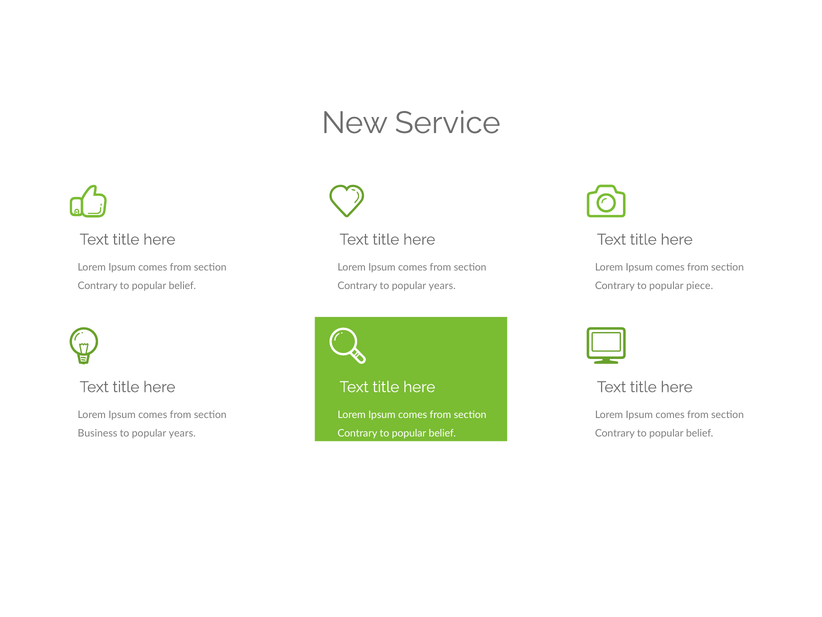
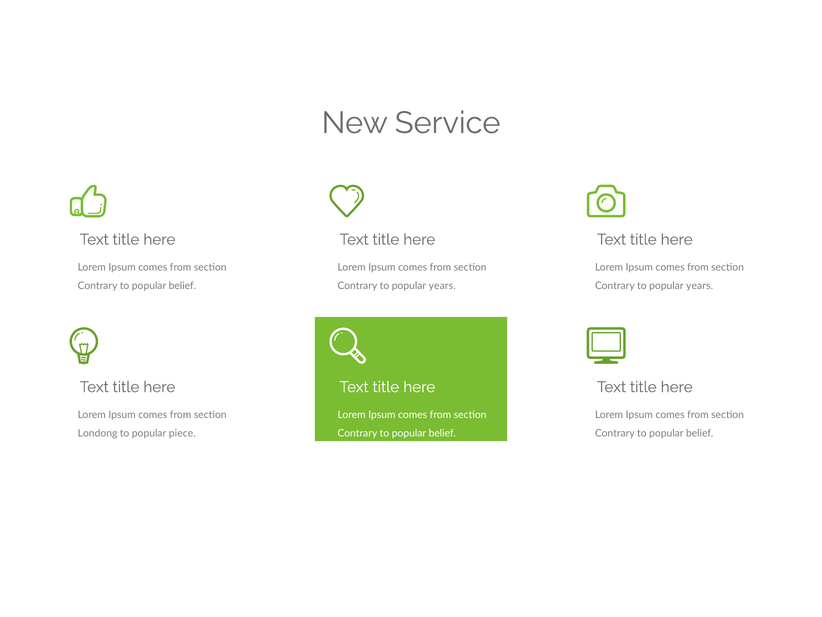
piece at (700, 286): piece -> years
Business: Business -> Londong
years at (182, 433): years -> piece
